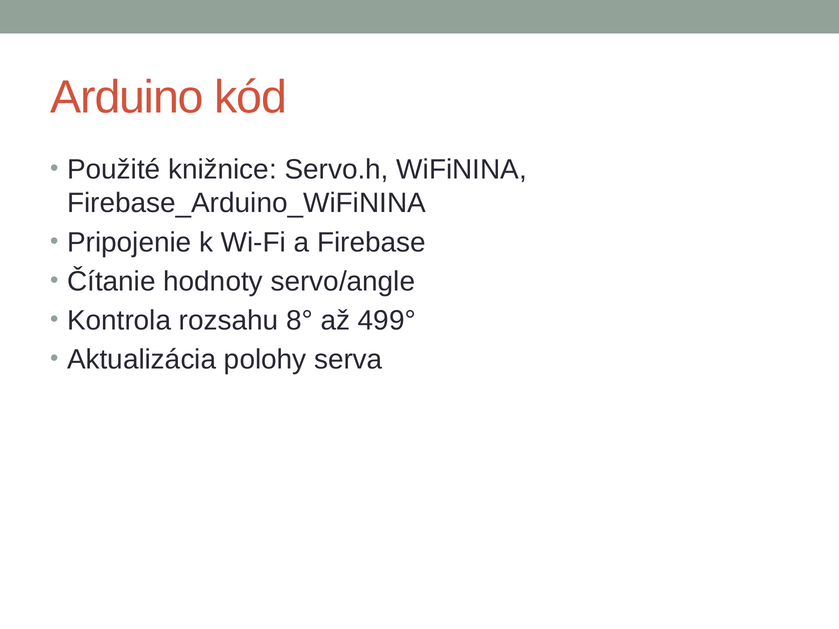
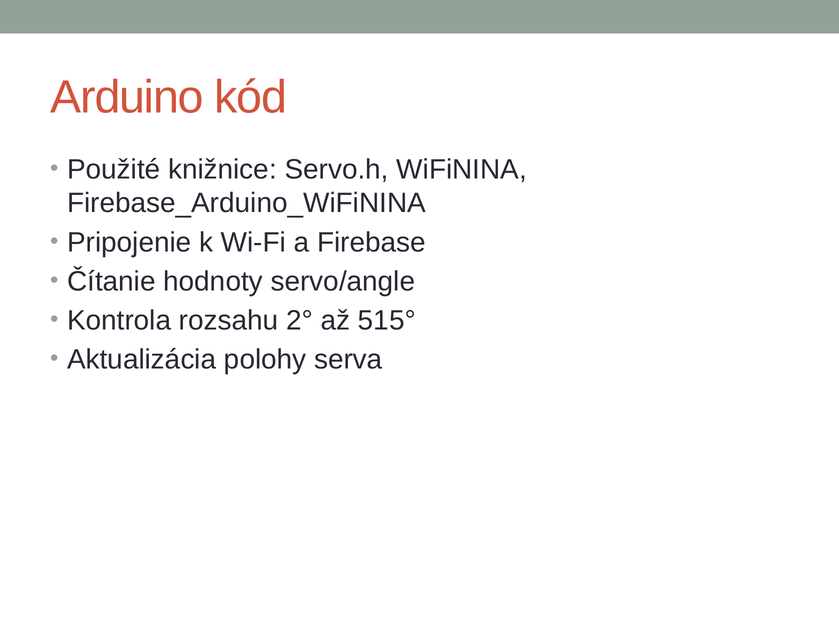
8°: 8° -> 2°
499°: 499° -> 515°
